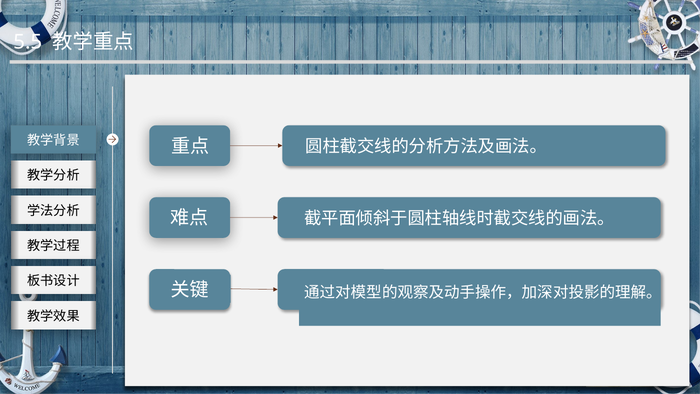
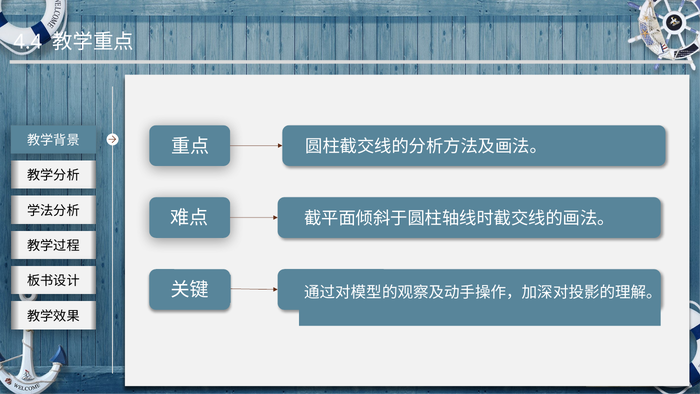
5.5: 5.5 -> 4.4
